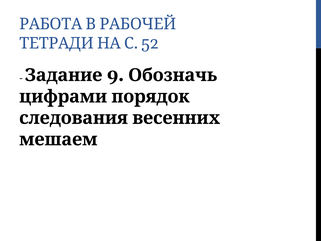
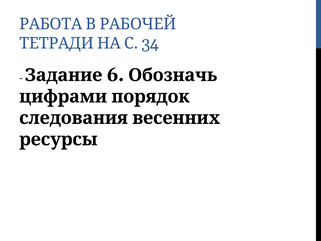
52: 52 -> 34
9: 9 -> 6
мешаем: мешаем -> ресурсы
